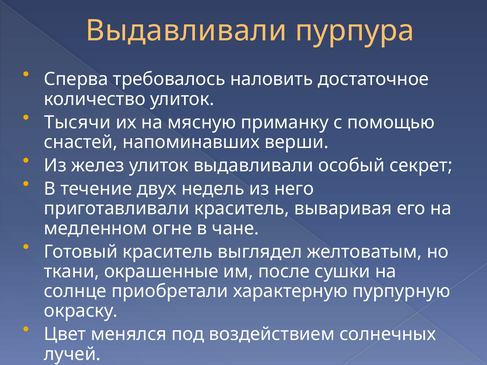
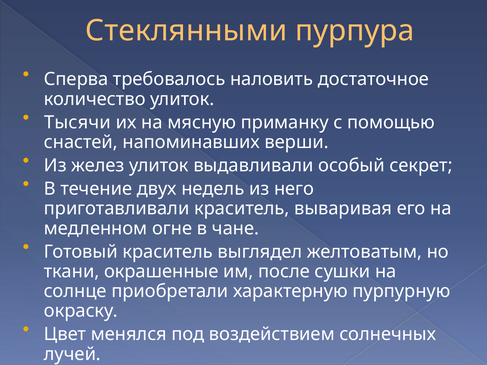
Выдавливали at (186, 31): Выдавливали -> Стеклянными
